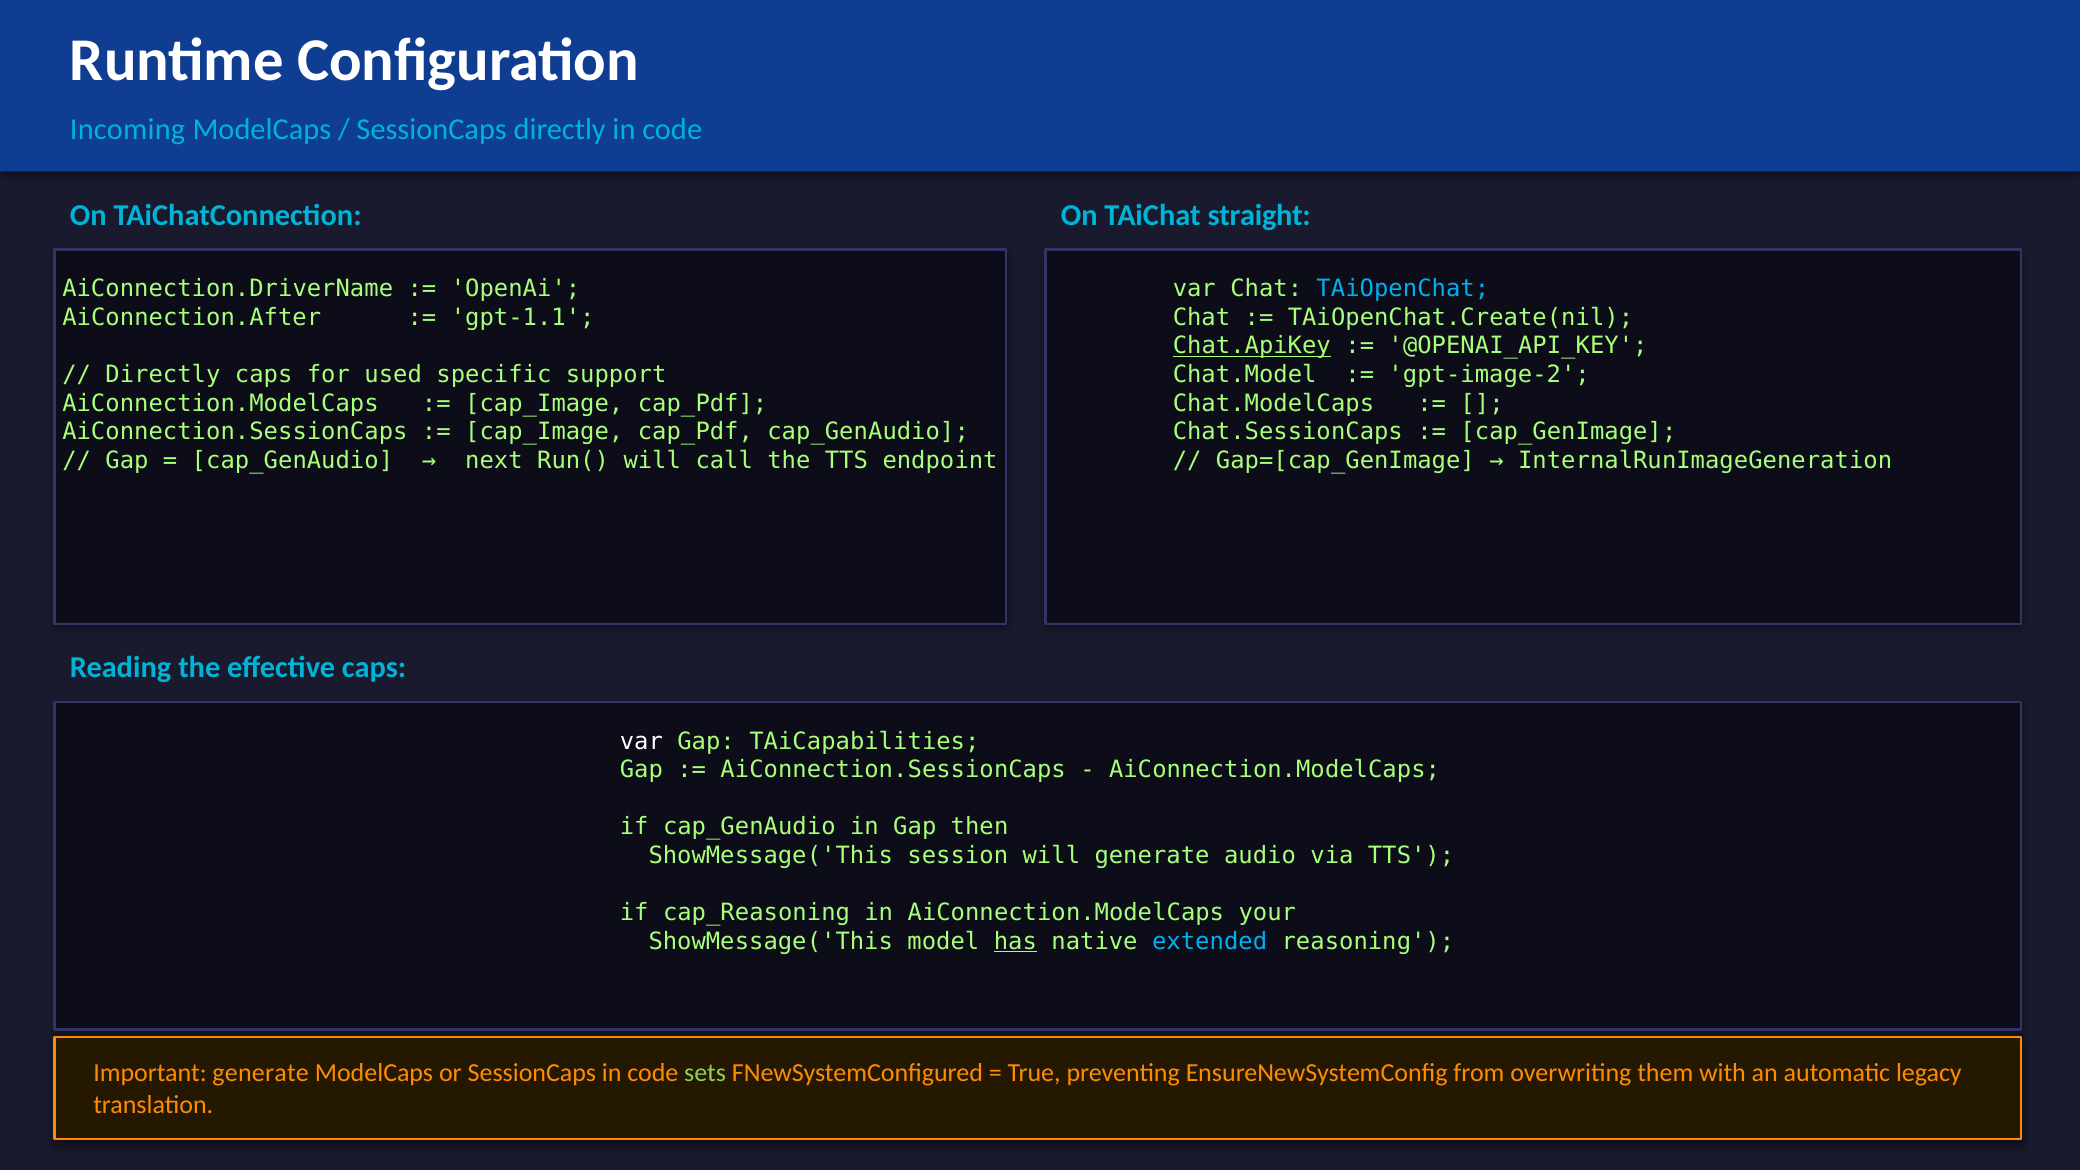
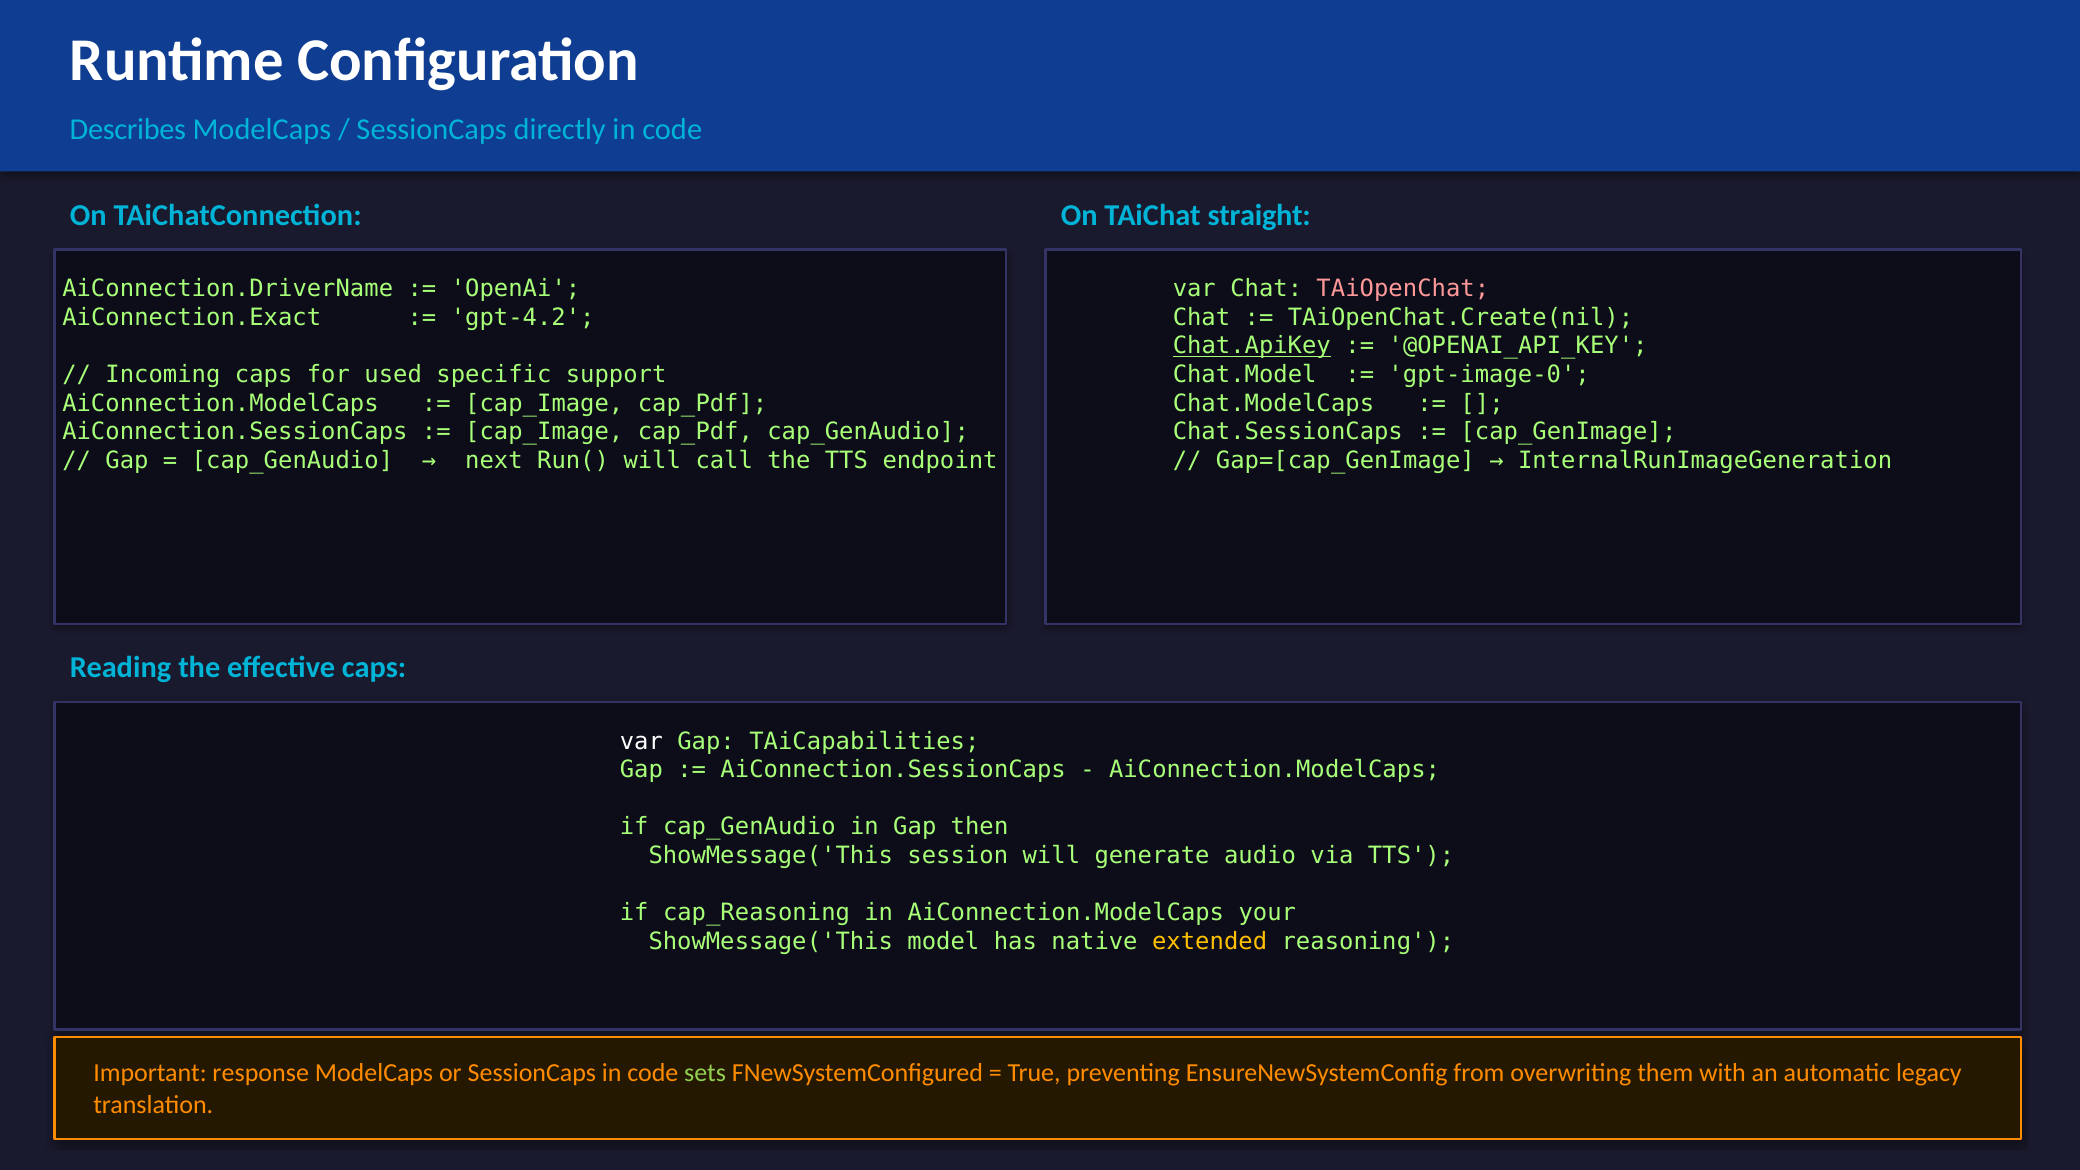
Incoming: Incoming -> Describes
TAiOpenChat colour: light blue -> pink
AiConnection.After: AiConnection.After -> AiConnection.Exact
gpt-1.1: gpt-1.1 -> gpt-4.2
Directly at (163, 375): Directly -> Incoming
gpt-image-2: gpt-image-2 -> gpt-image-0
has underline: present -> none
extended colour: light blue -> yellow
Important generate: generate -> response
